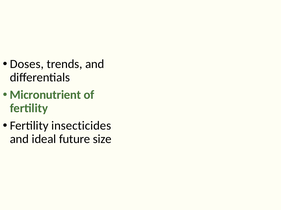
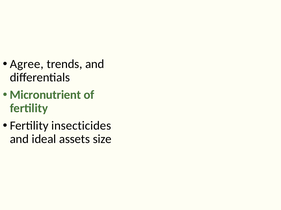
Doses: Doses -> Agree
future: future -> assets
